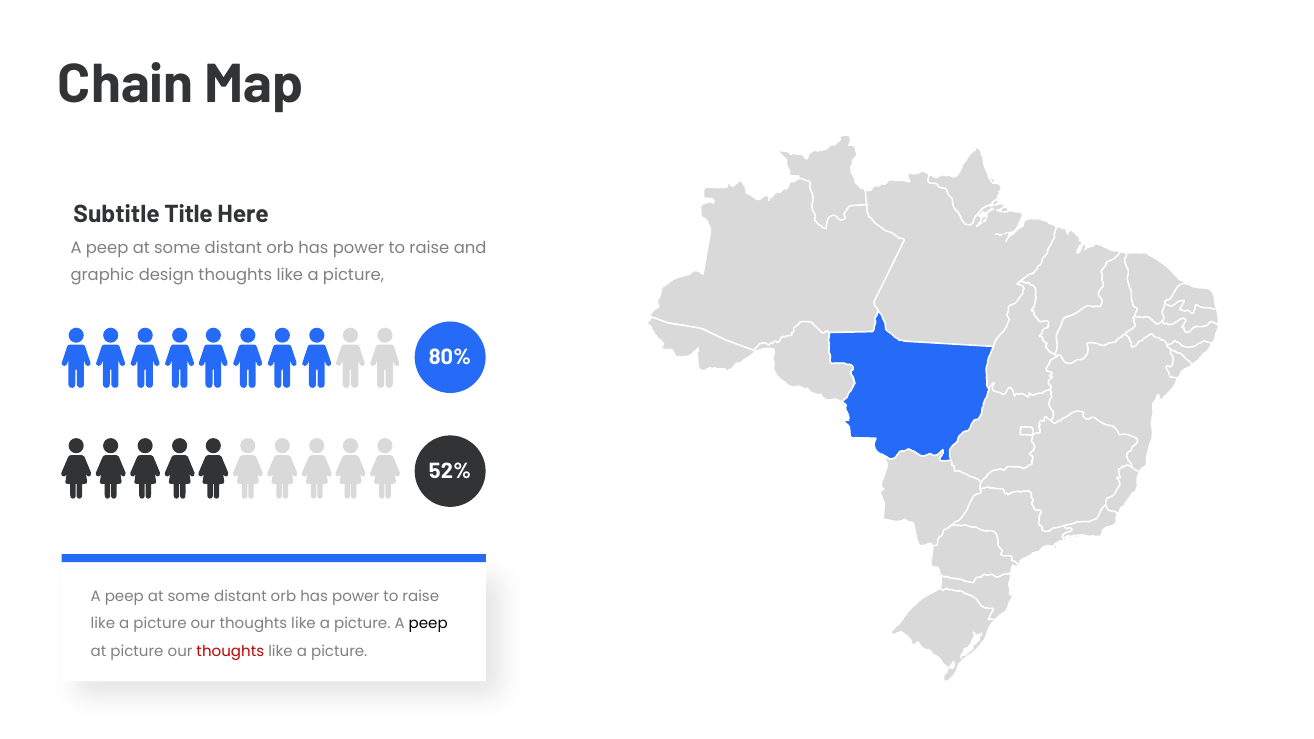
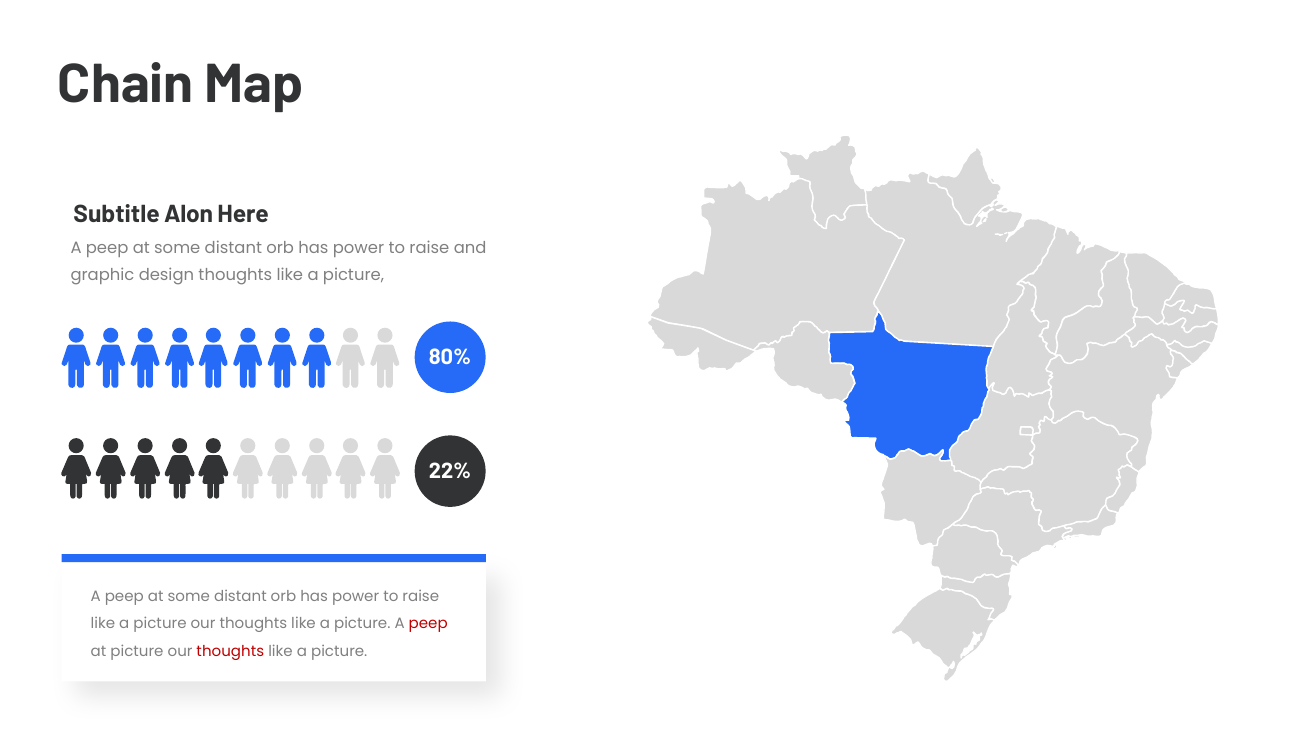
Title: Title -> Alon
52%: 52% -> 22%
peep at (428, 624) colour: black -> red
